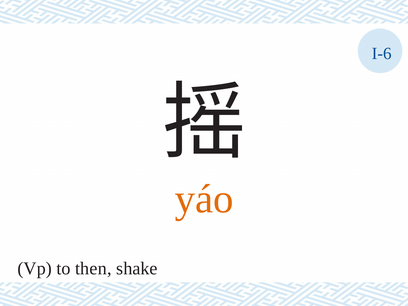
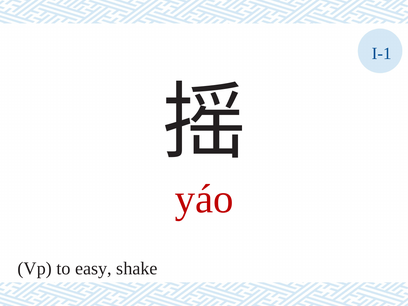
I-6: I-6 -> I-1
yáo colour: orange -> red
then: then -> easy
